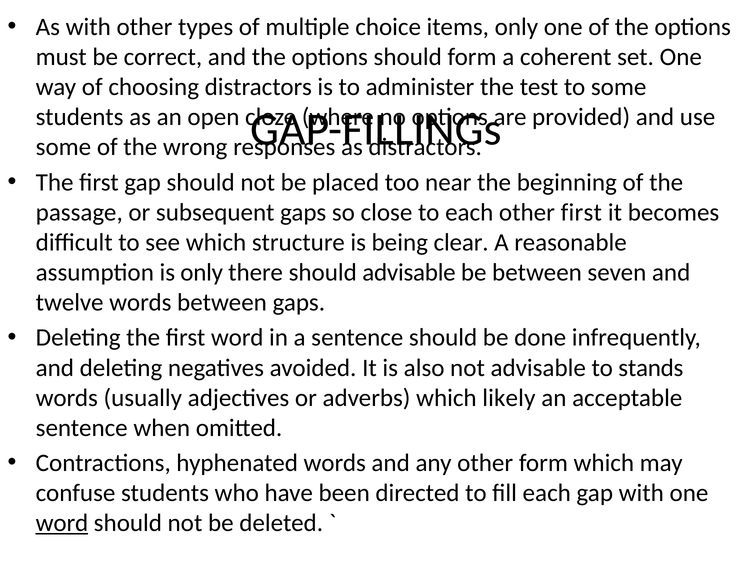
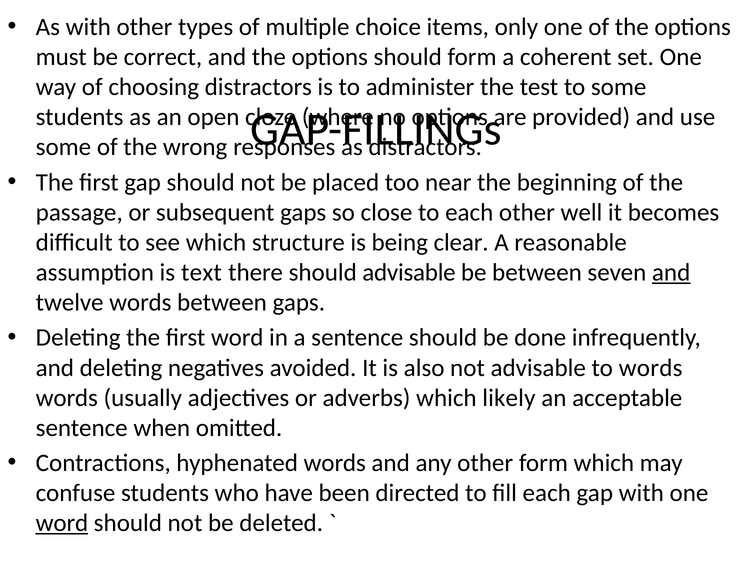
other first: first -> well
is only: only -> text
and at (671, 272) underline: none -> present
to stands: stands -> words
